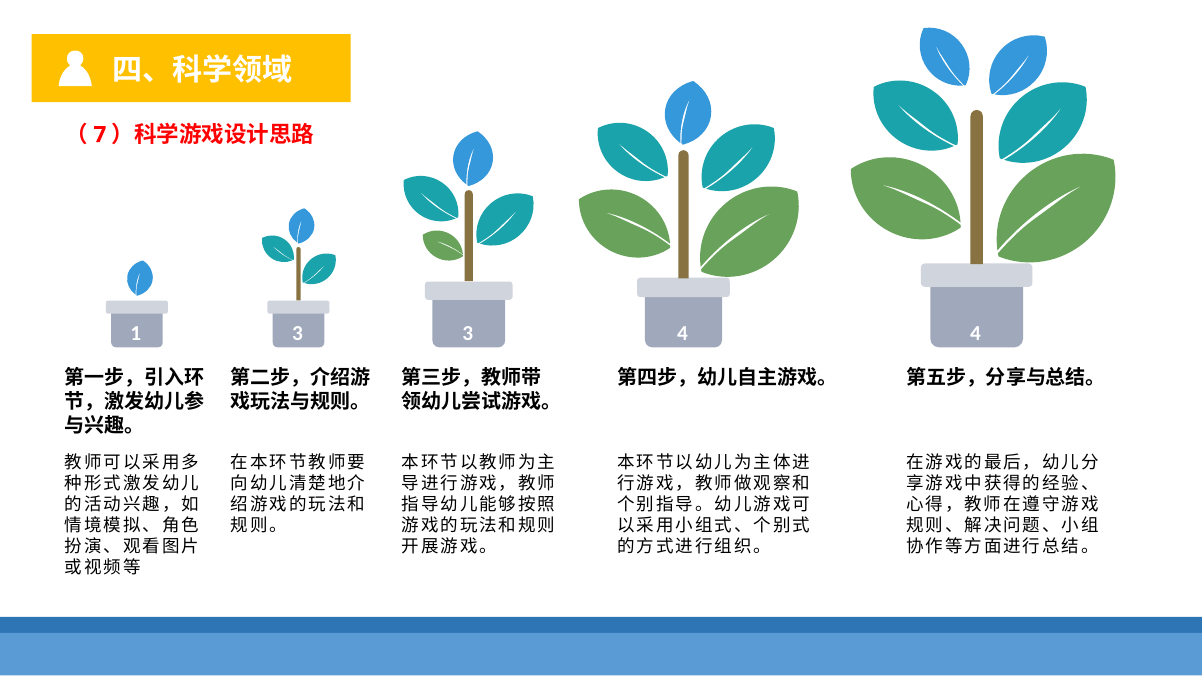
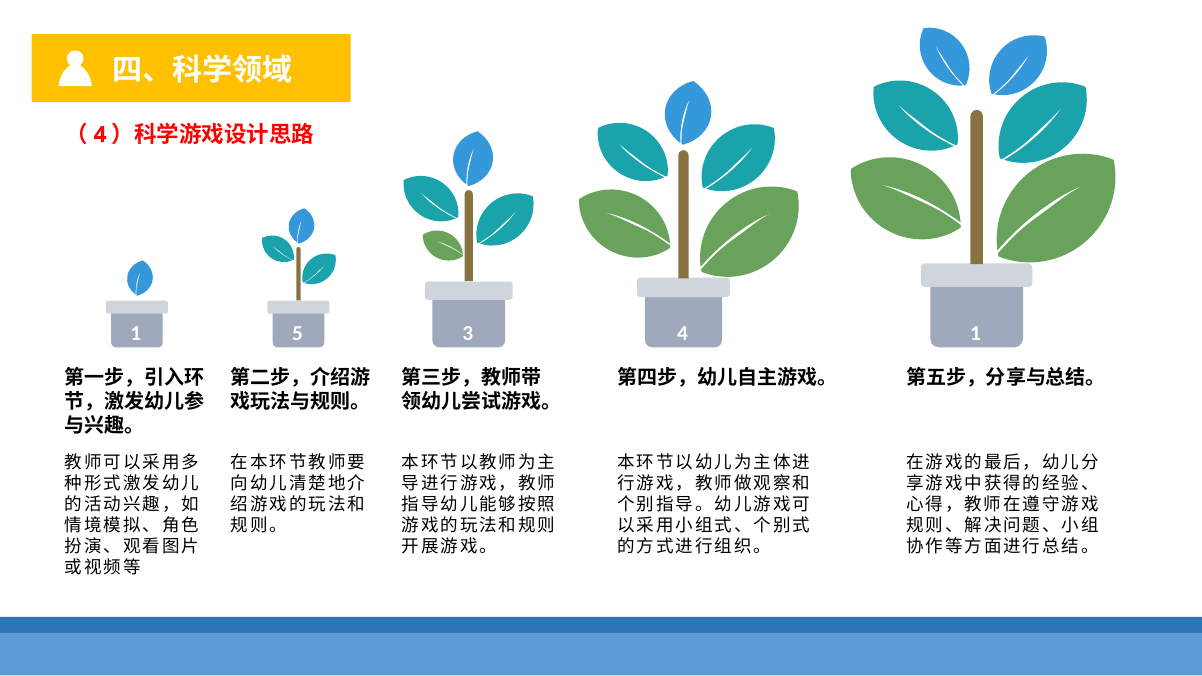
7 at (100, 135): 7 -> 4
1 3: 3 -> 5
4 4: 4 -> 1
